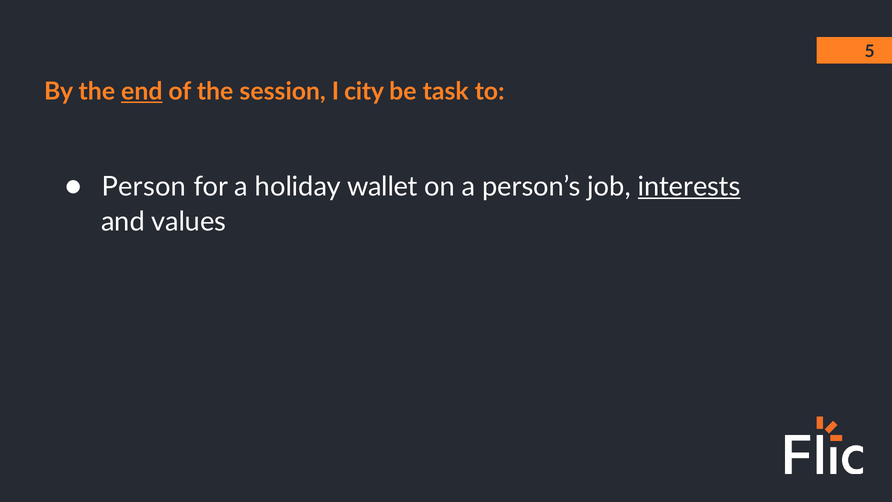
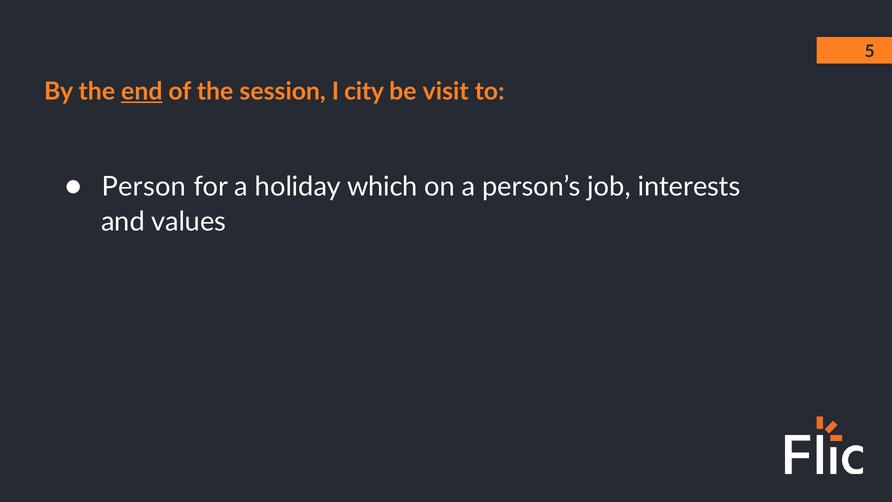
task: task -> visit
wallet: wallet -> which
interests underline: present -> none
